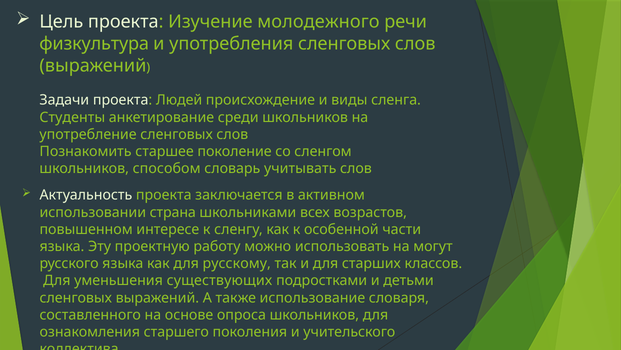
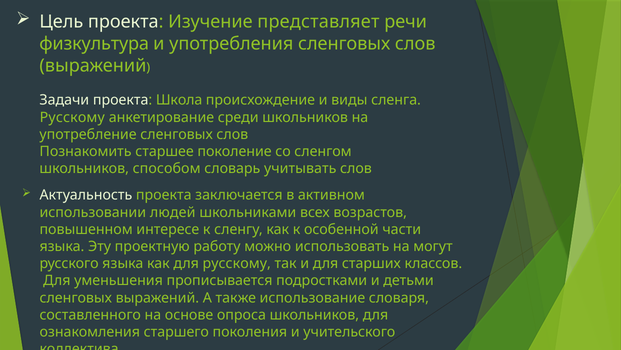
молодежного: молодежного -> представляет
Людей: Людей -> Школа
Студенты at (72, 117): Студенты -> Русскому
страна: страна -> людей
существующих: существующих -> прописывается
